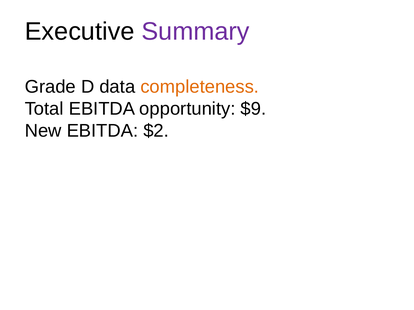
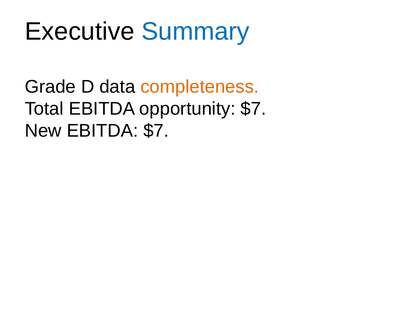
Summary colour: purple -> blue
opportunity $9: $9 -> $7
EBITDA $2: $2 -> $7
